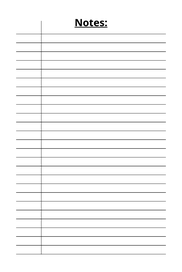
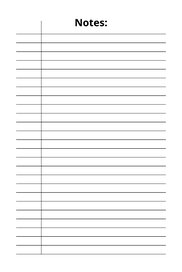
Notes underline: present -> none
